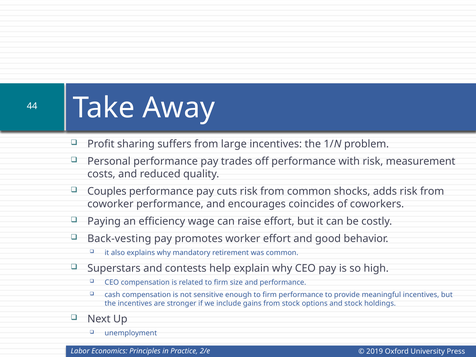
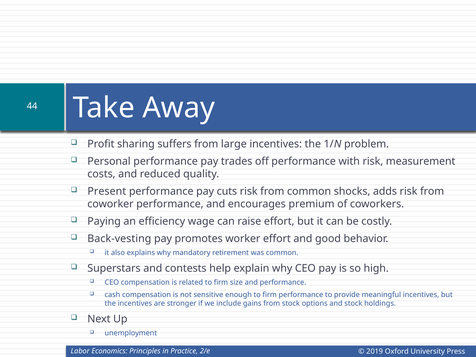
Couples: Couples -> Present
coincides: coincides -> premium
